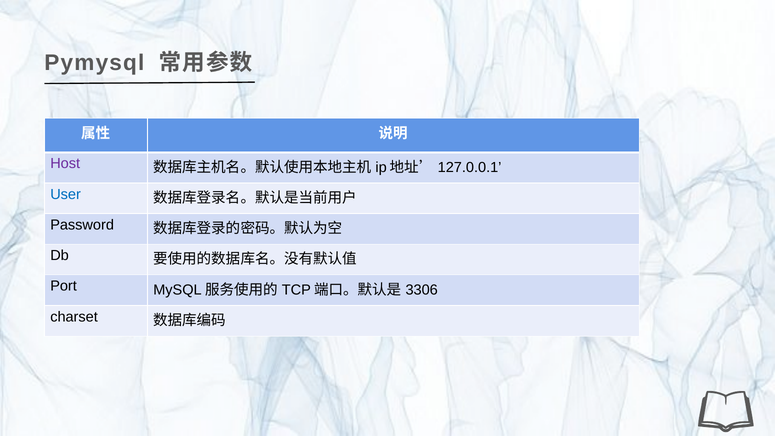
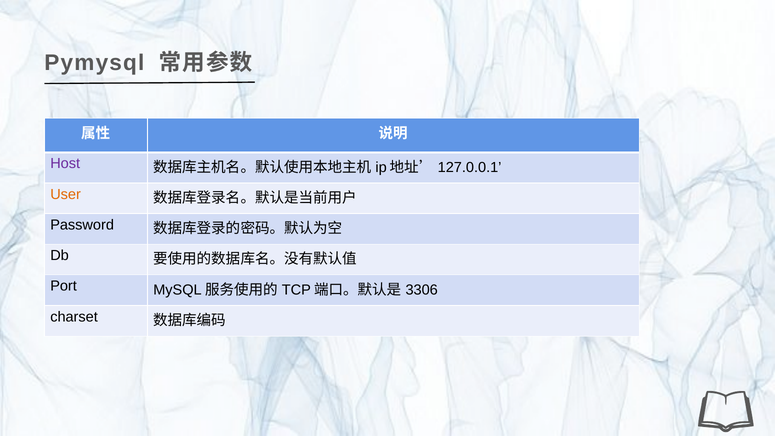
User colour: blue -> orange
